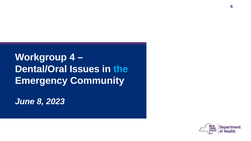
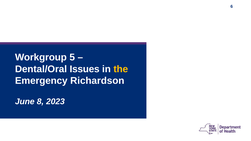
4: 4 -> 5
the colour: light blue -> yellow
Community: Community -> Richardson
